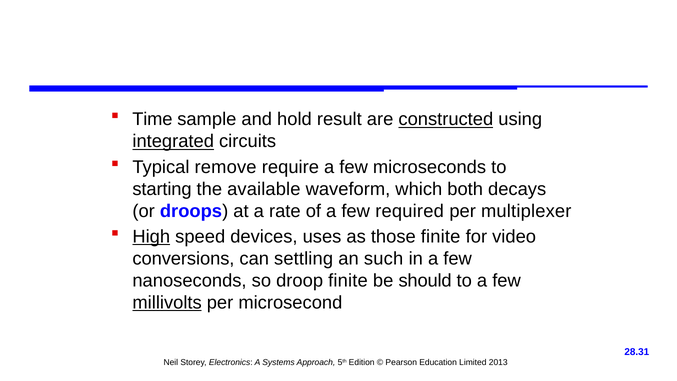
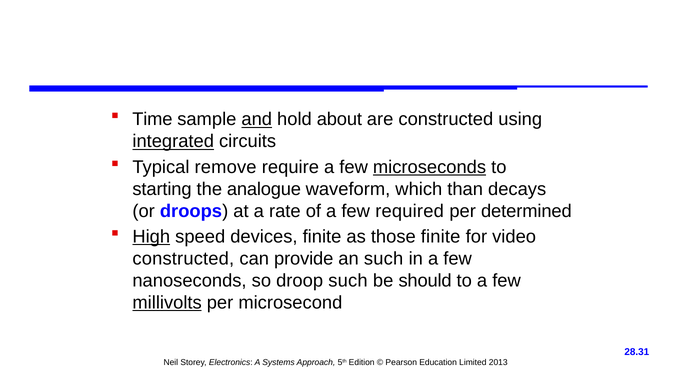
and underline: none -> present
result: result -> about
constructed at (446, 119) underline: present -> none
microseconds underline: none -> present
available: available -> analogue
both: both -> than
multiplexer: multiplexer -> determined
devices uses: uses -> finite
conversions at (183, 259): conversions -> constructed
settling: settling -> provide
droop finite: finite -> such
